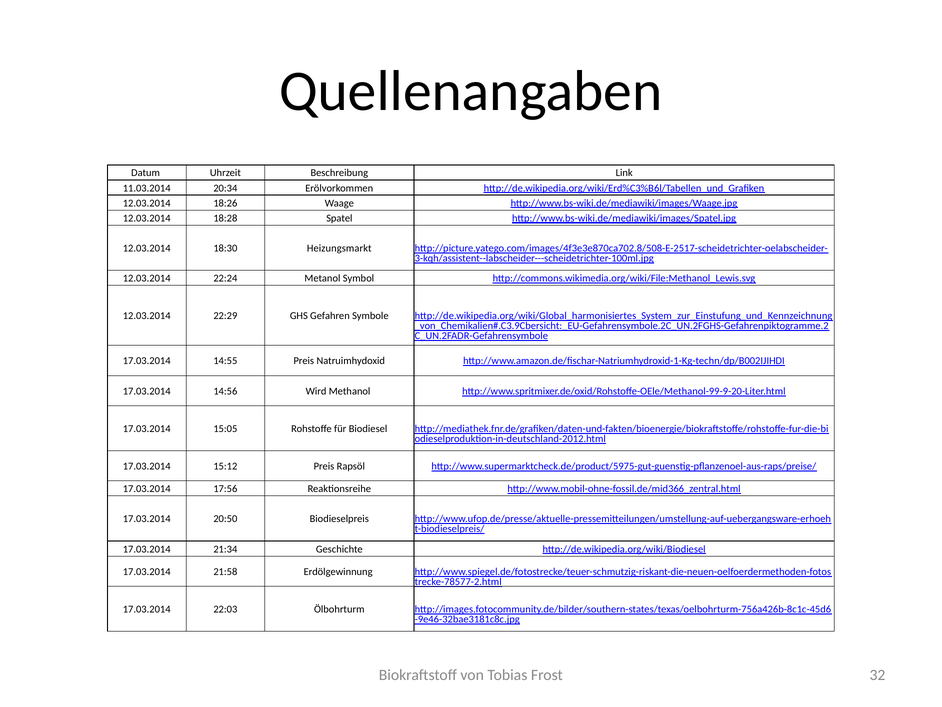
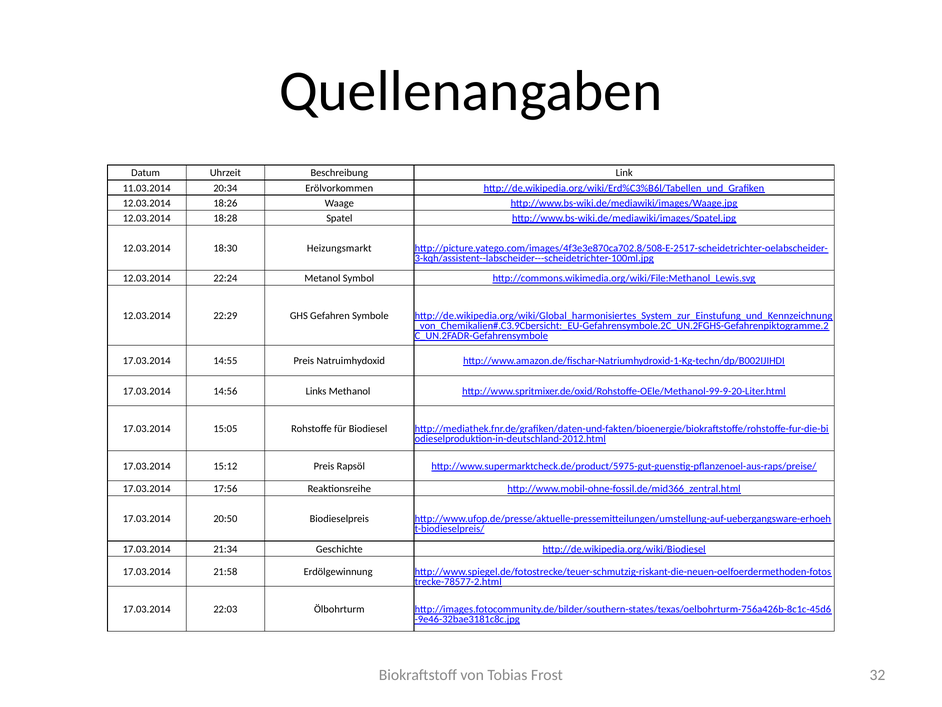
Wird: Wird -> Links
